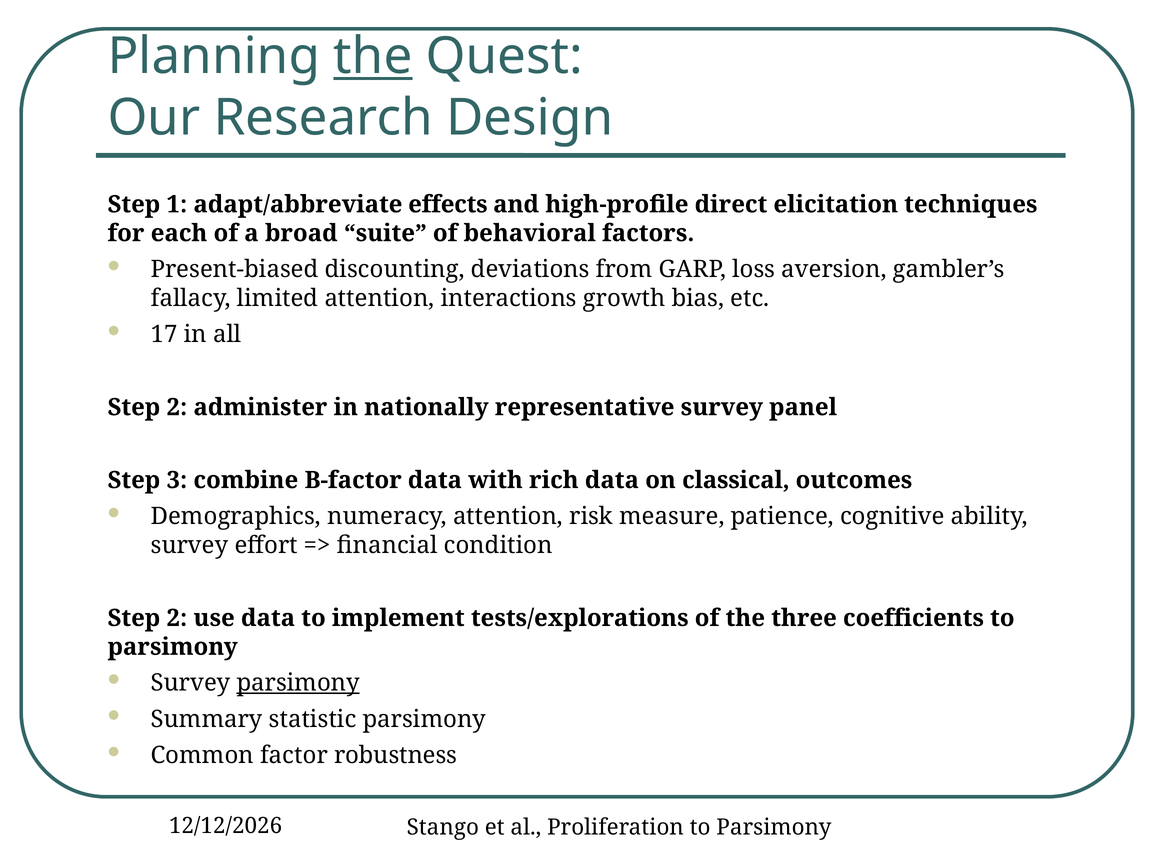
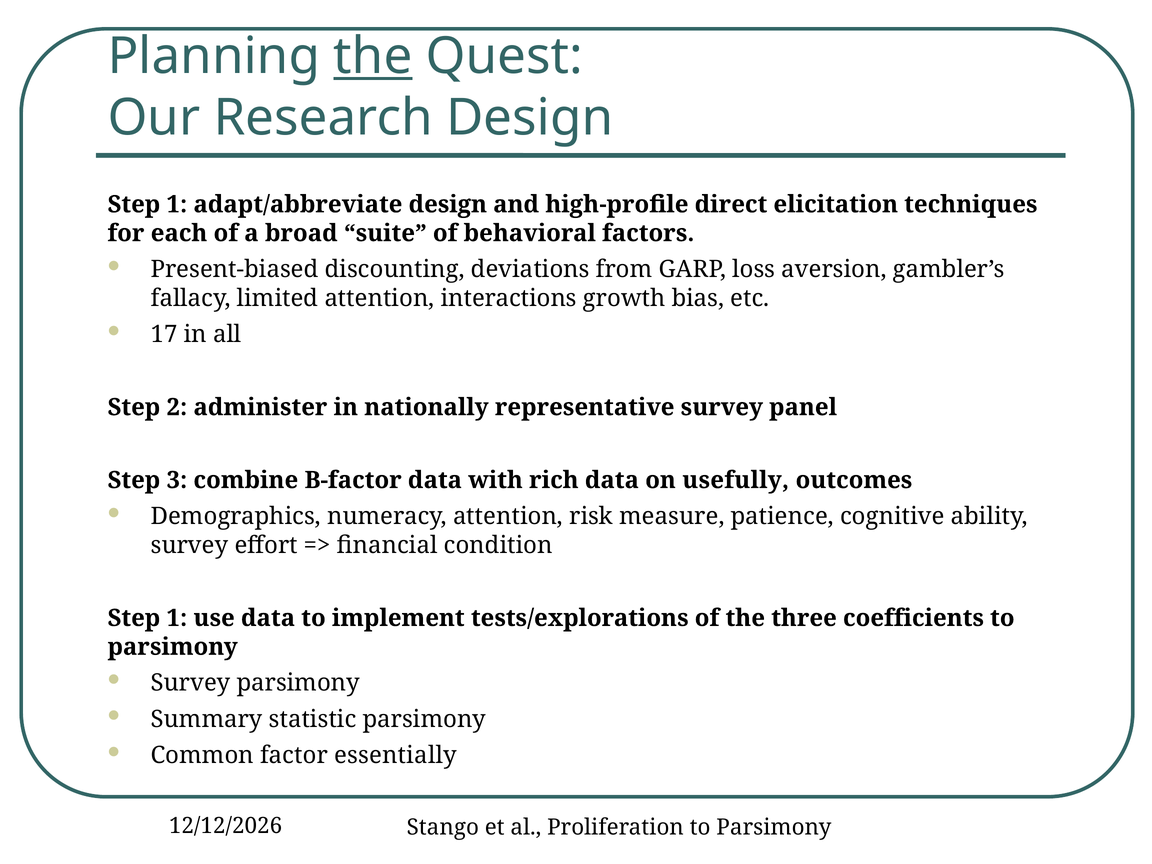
adapt/abbreviate effects: effects -> design
classical: classical -> usefully
2 at (177, 618): 2 -> 1
parsimony at (298, 683) underline: present -> none
robustness: robustness -> essentially
